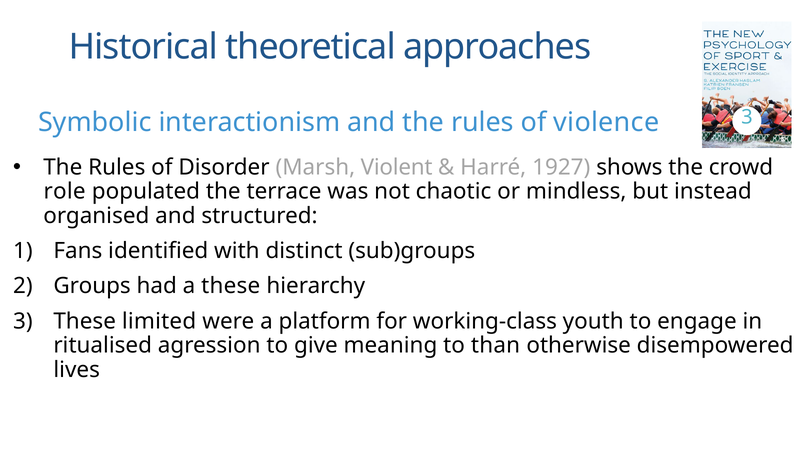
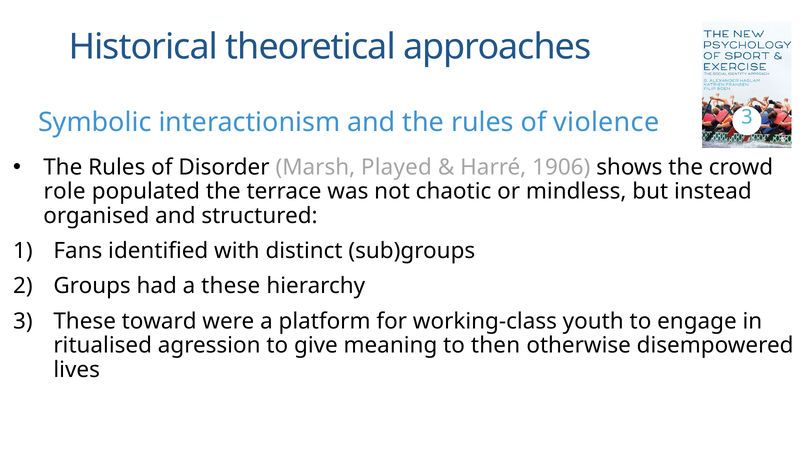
Violent: Violent -> Played
1927: 1927 -> 1906
limited: limited -> toward
than: than -> then
